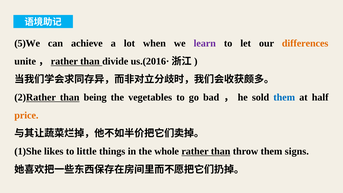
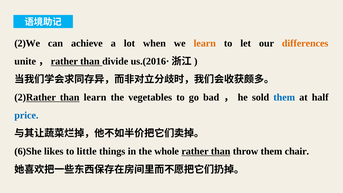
5)We: 5)We -> 2)We
learn at (205, 43) colour: purple -> orange
than being: being -> learn
price colour: orange -> blue
1)She: 1)She -> 6)She
signs: signs -> chair
